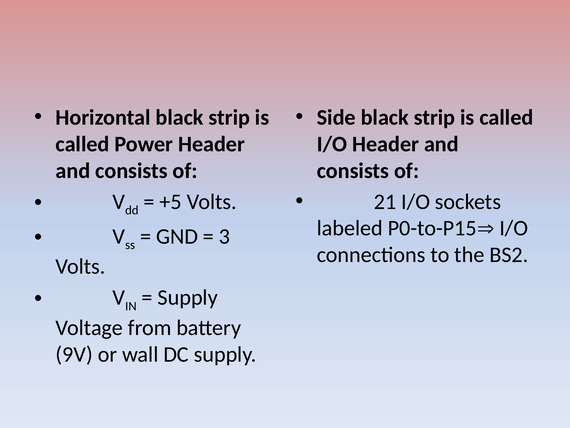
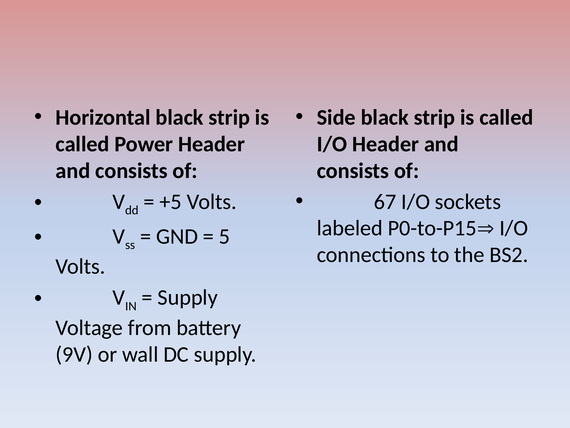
21: 21 -> 67
3: 3 -> 5
